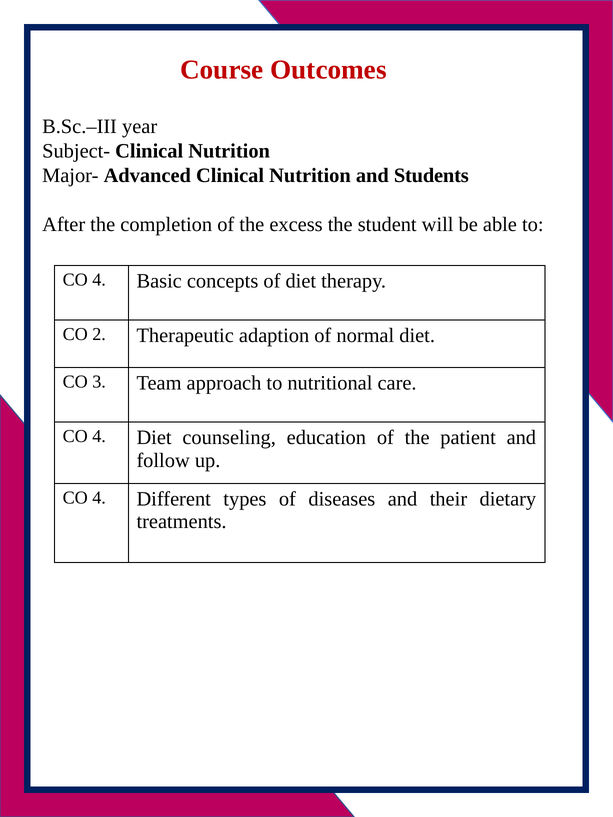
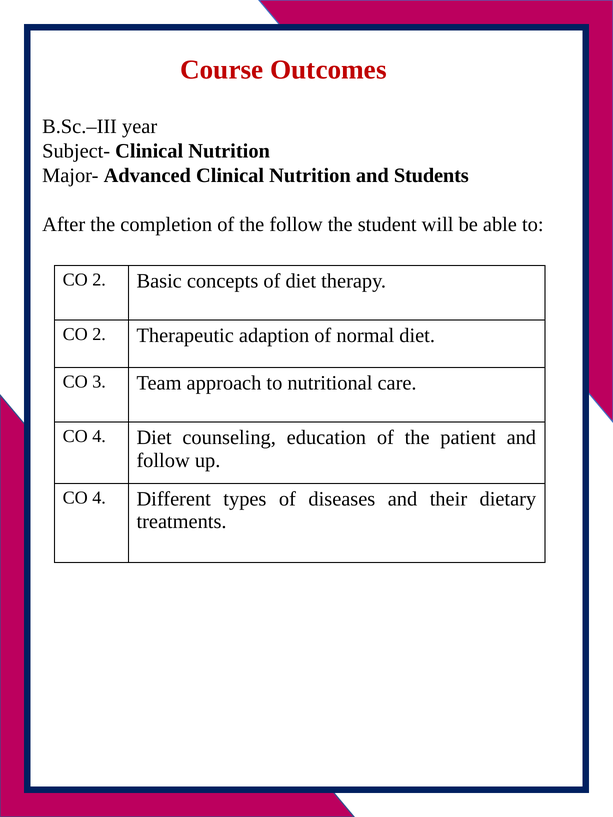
the excess: excess -> follow
4 at (99, 280): 4 -> 2
